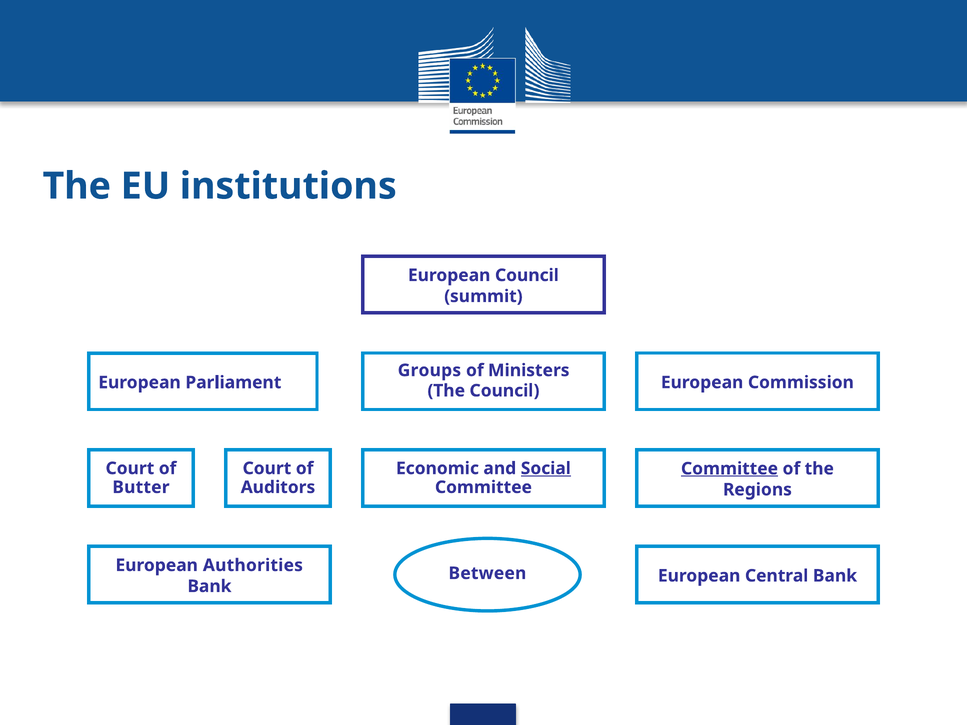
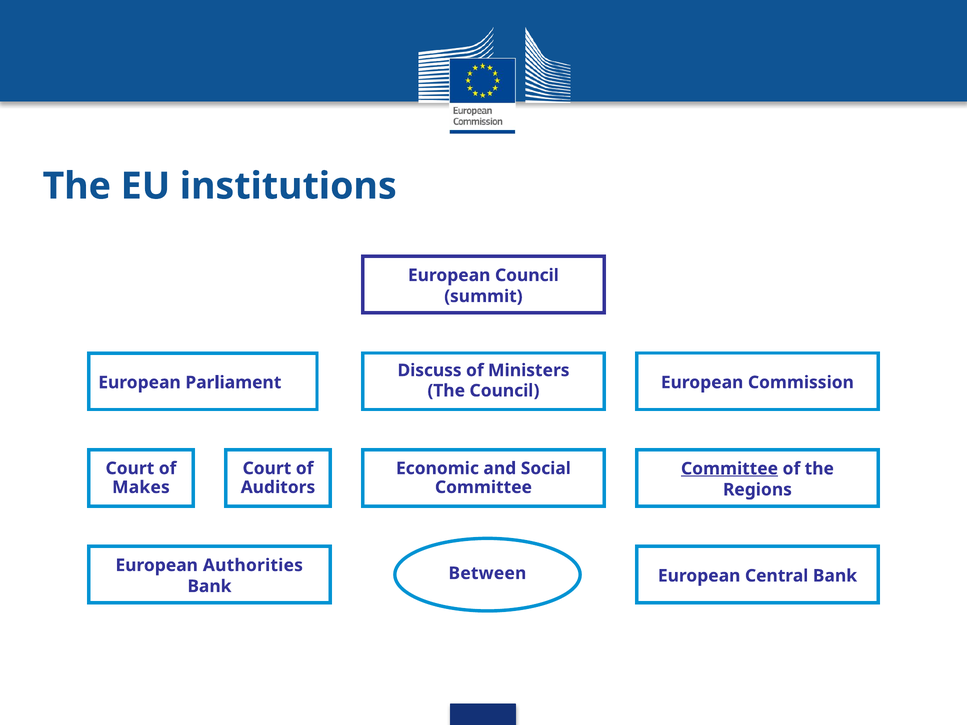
Groups: Groups -> Discuss
Social underline: present -> none
Butter: Butter -> Makes
